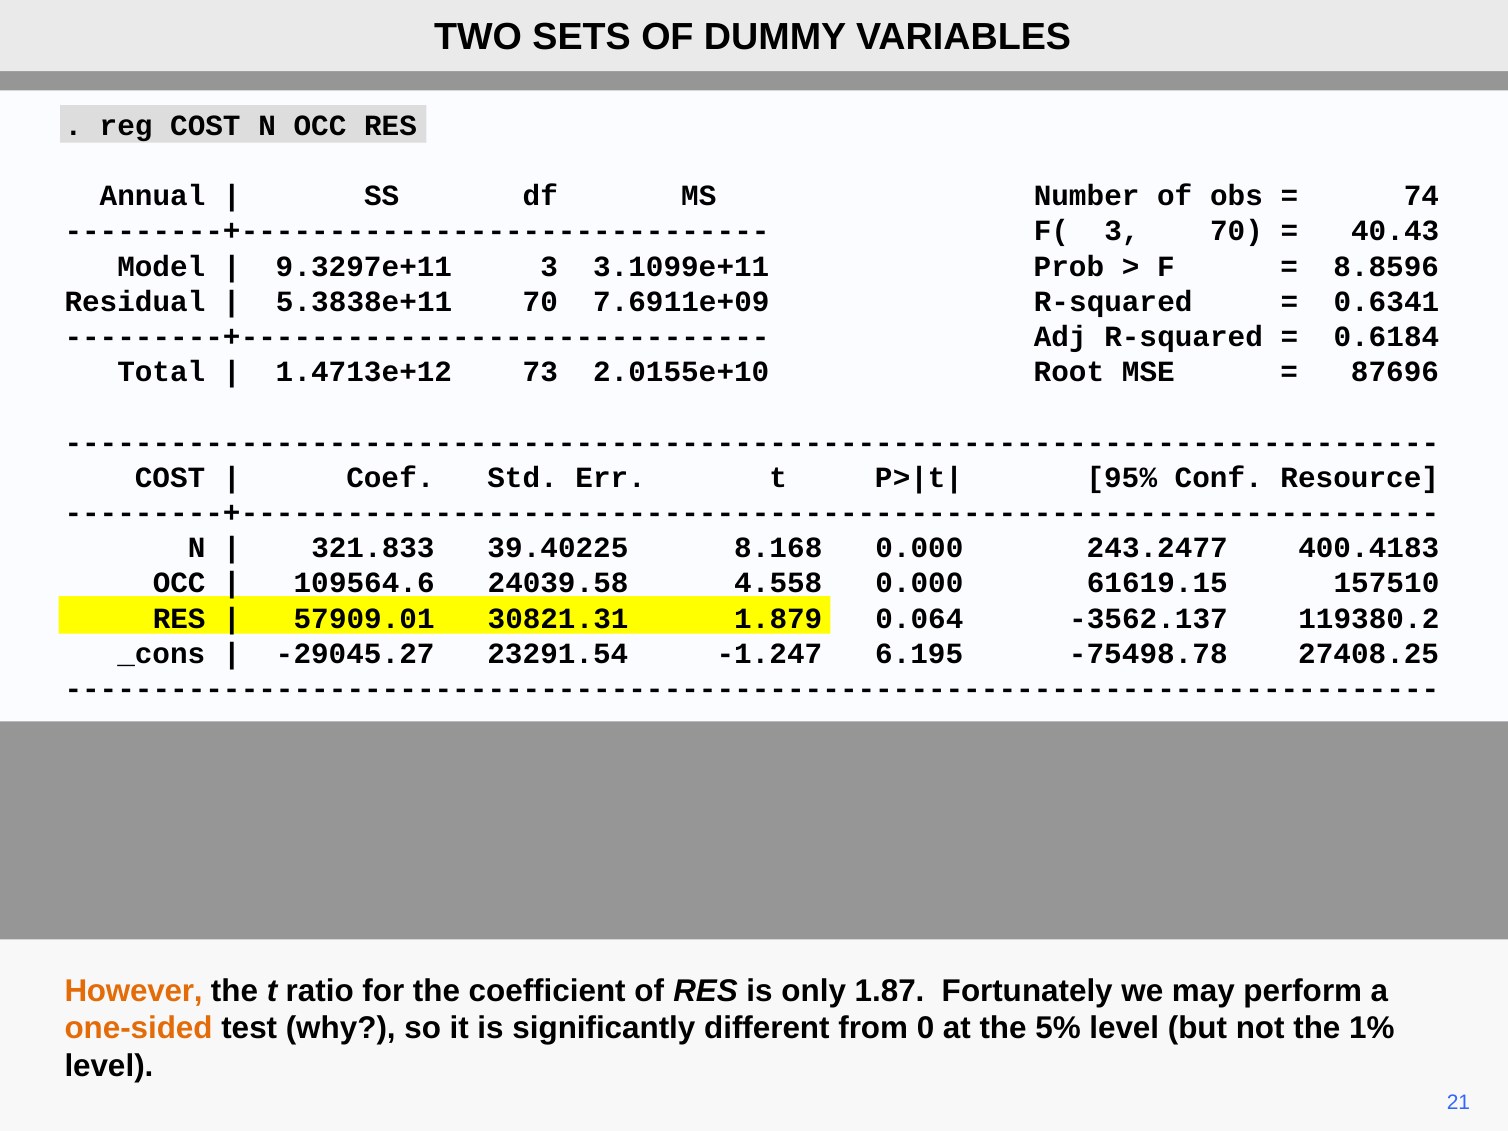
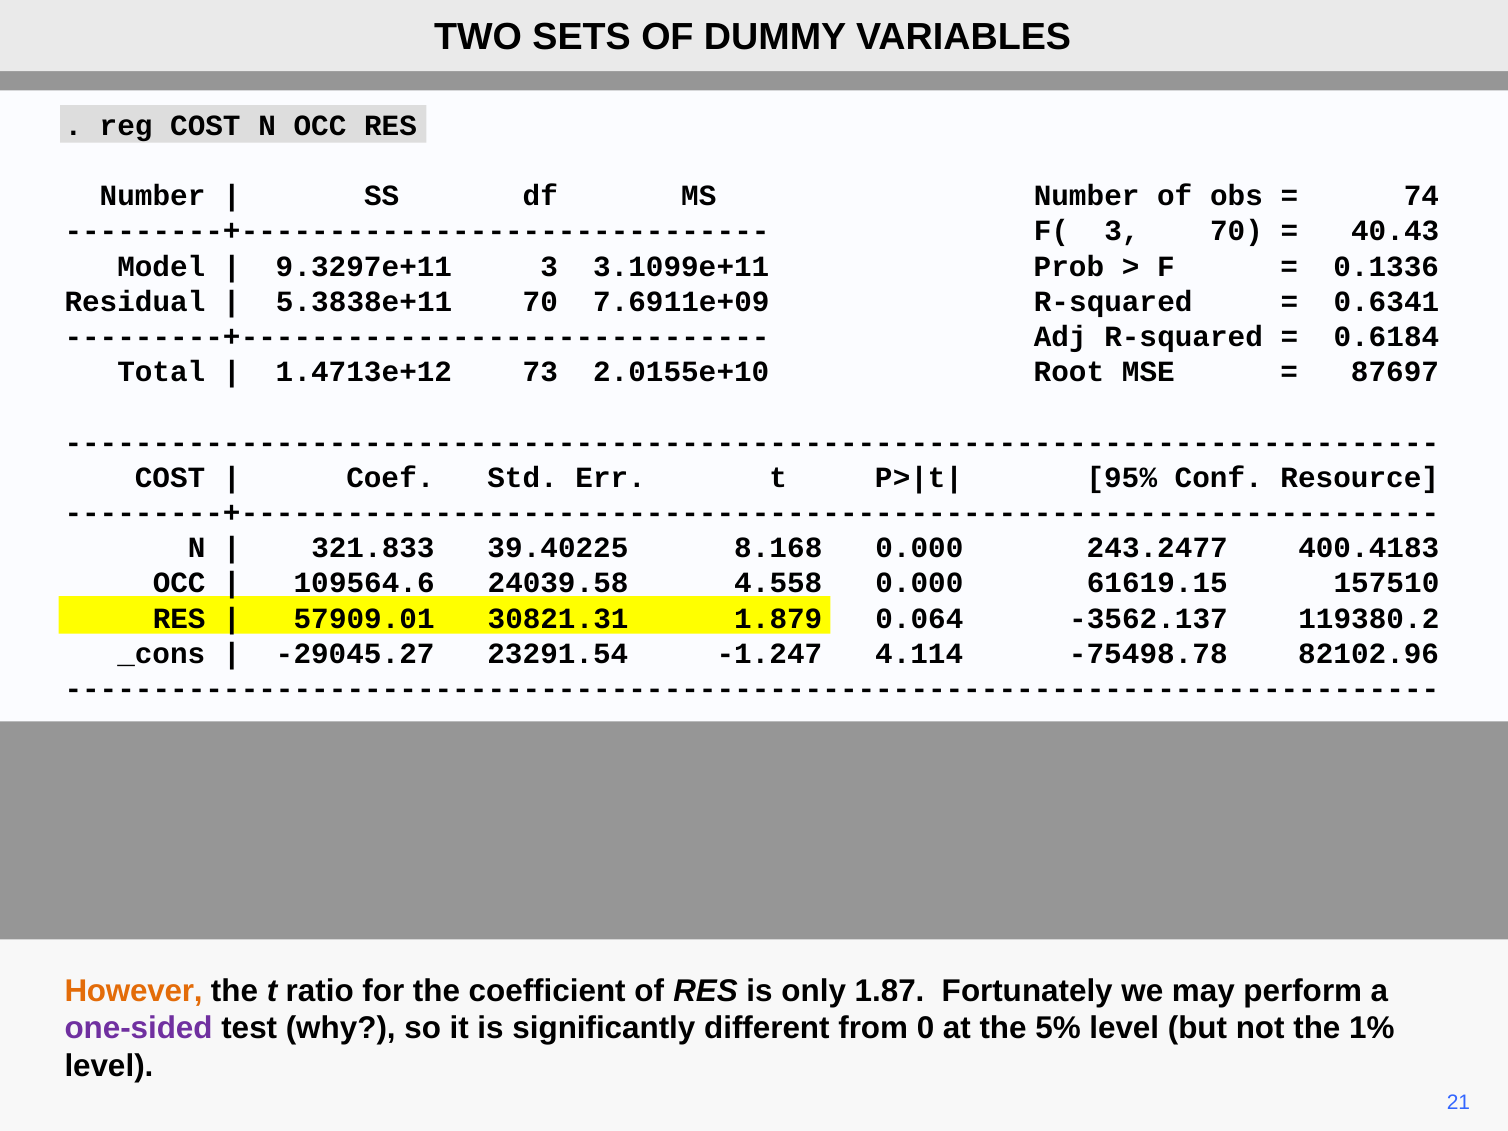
Annual at (153, 196): Annual -> Number
8.8596: 8.8596 -> 0.1336
87696: 87696 -> 87697
6.195: 6.195 -> 4.114
27408.25: 27408.25 -> 82102.96
one-sided colour: orange -> purple
